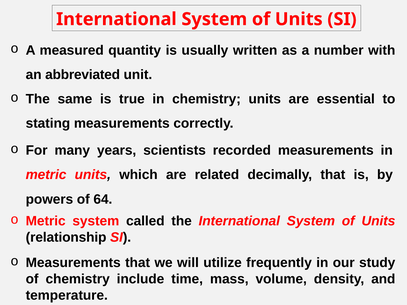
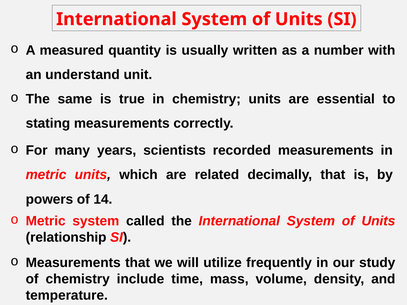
abbreviated: abbreviated -> understand
64: 64 -> 14
